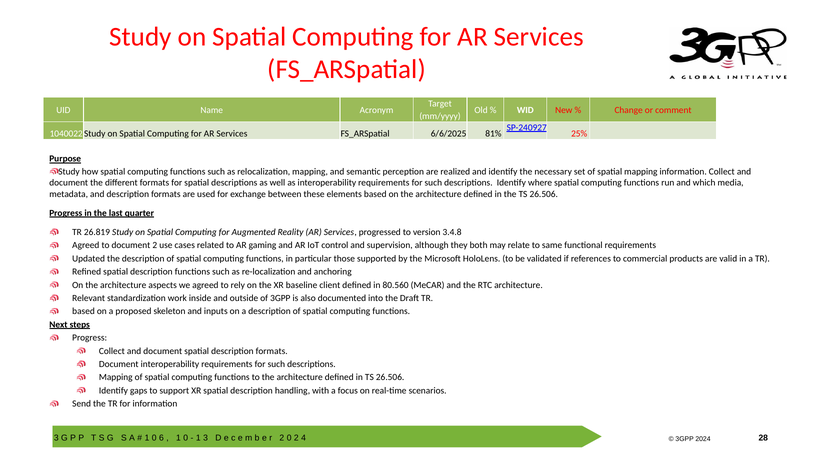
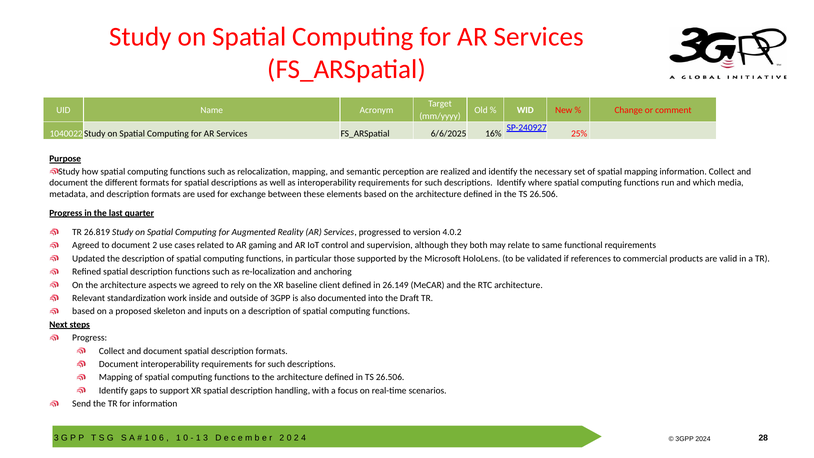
81%: 81% -> 16%
3.4.8: 3.4.8 -> 4.0.2
80.560: 80.560 -> 26.149
